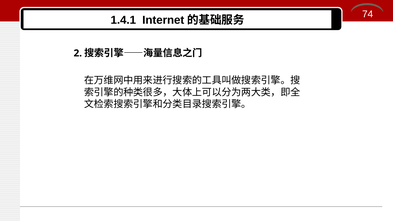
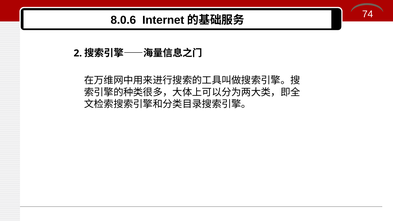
1.4.1: 1.4.1 -> 8.0.6
